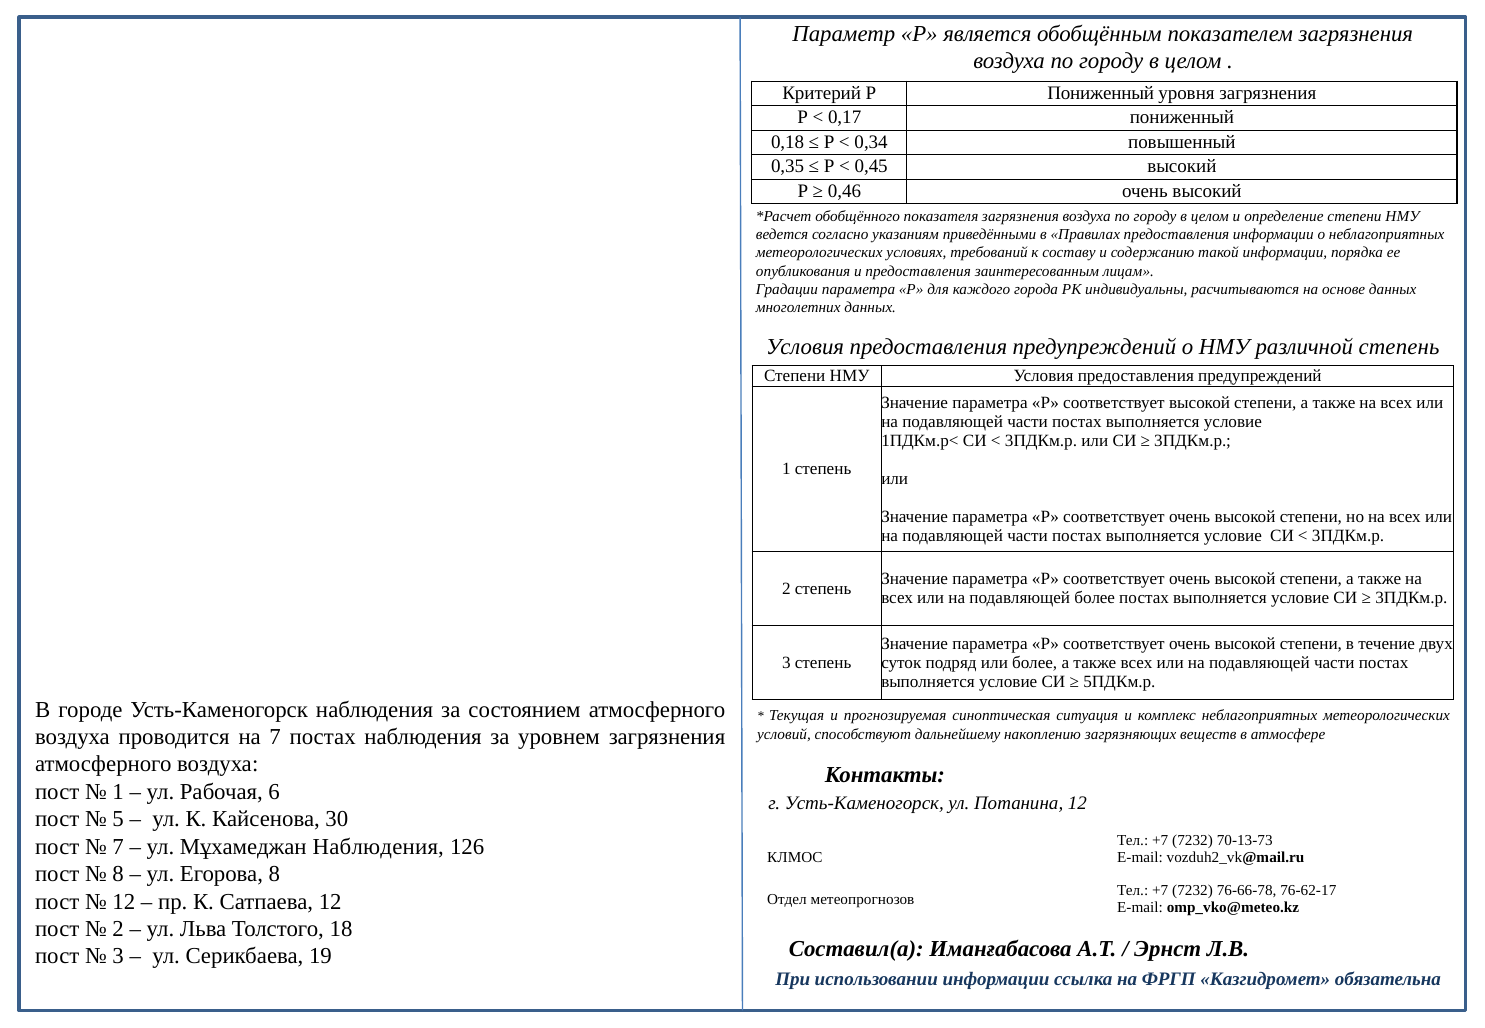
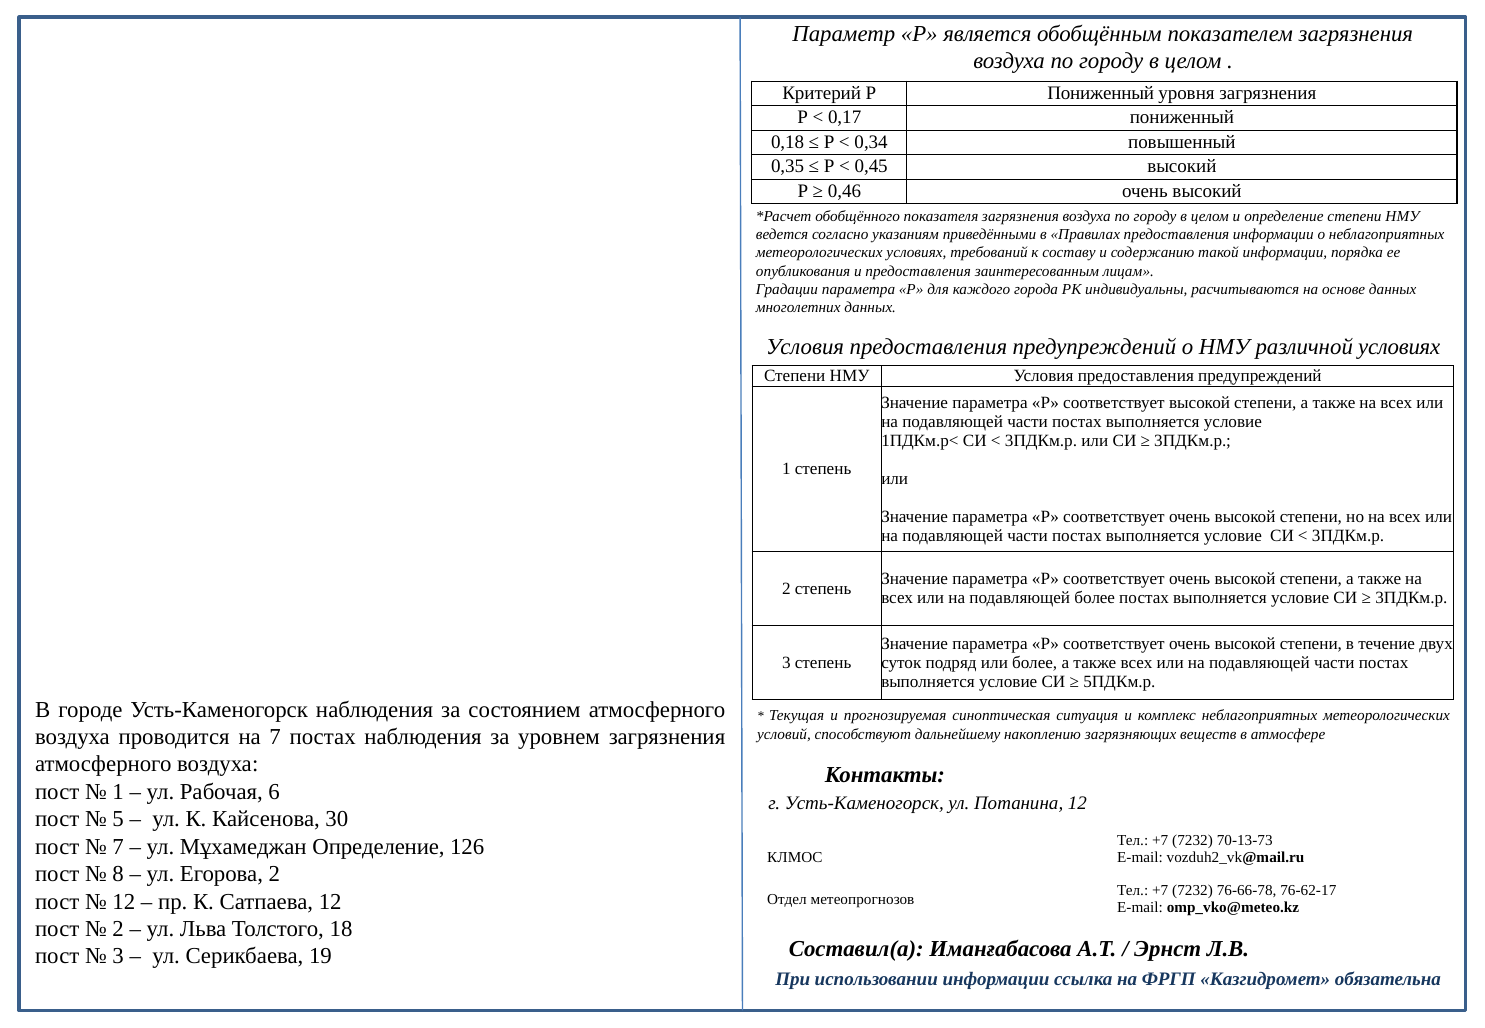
различной степень: степень -> условиях
Мұхамеджан Наблюдения: Наблюдения -> Определение
Егорова 8: 8 -> 2
